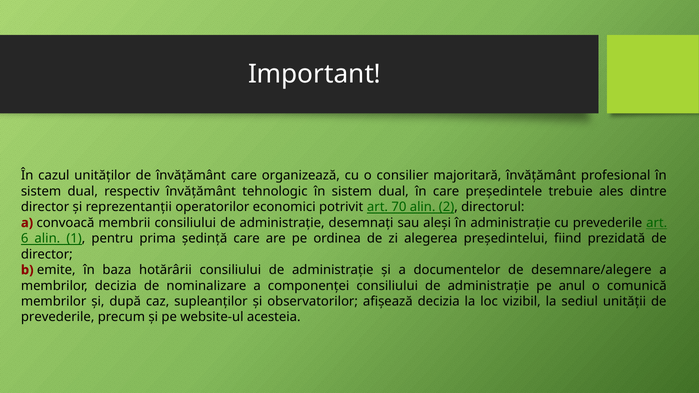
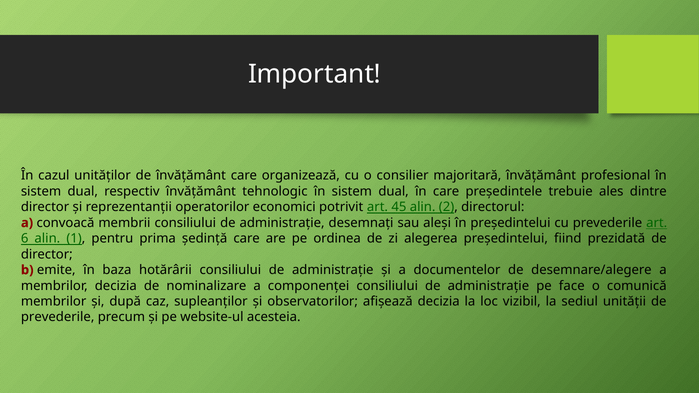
70: 70 -> 45
în administrație: administrație -> președintelui
anul: anul -> face
